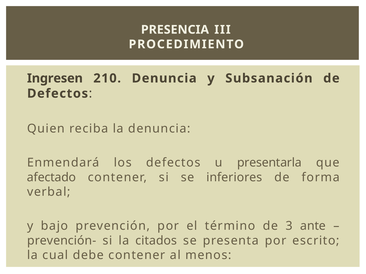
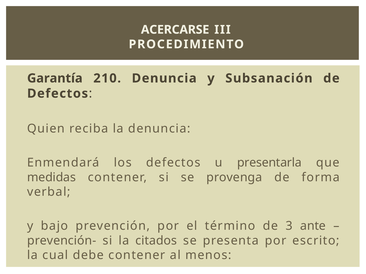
PRESENCIA: PRESENCIA -> ACERCARSE
Ingresen: Ingresen -> Garantía
afectado: afectado -> medidas
inferiores: inferiores -> provenga
